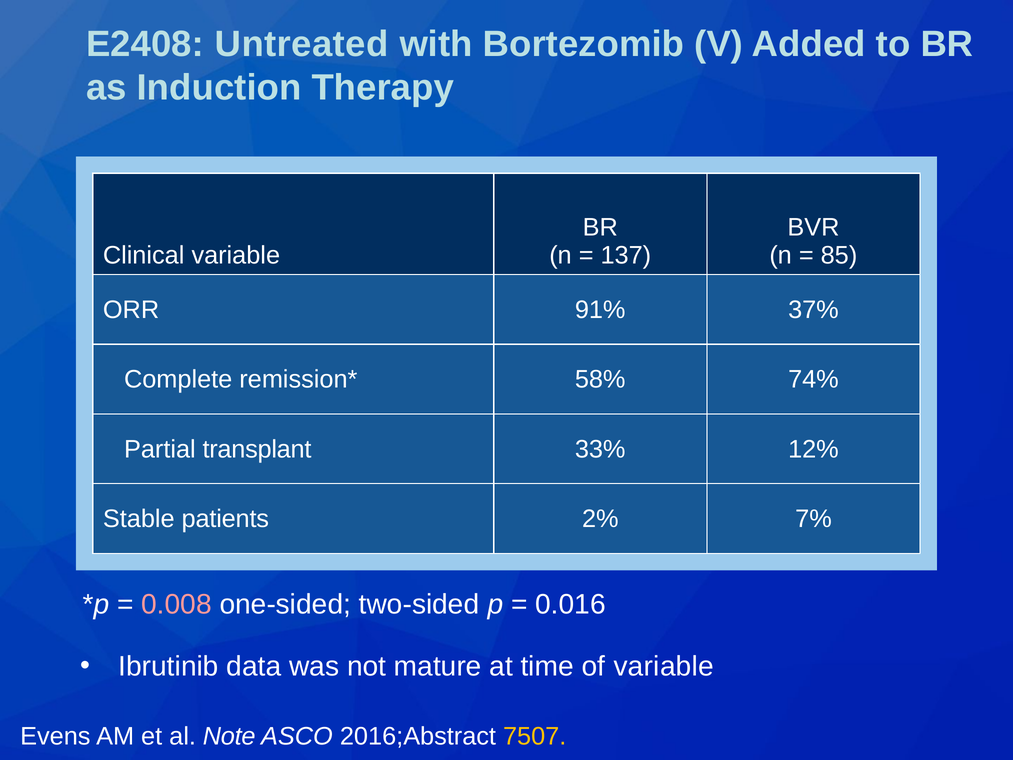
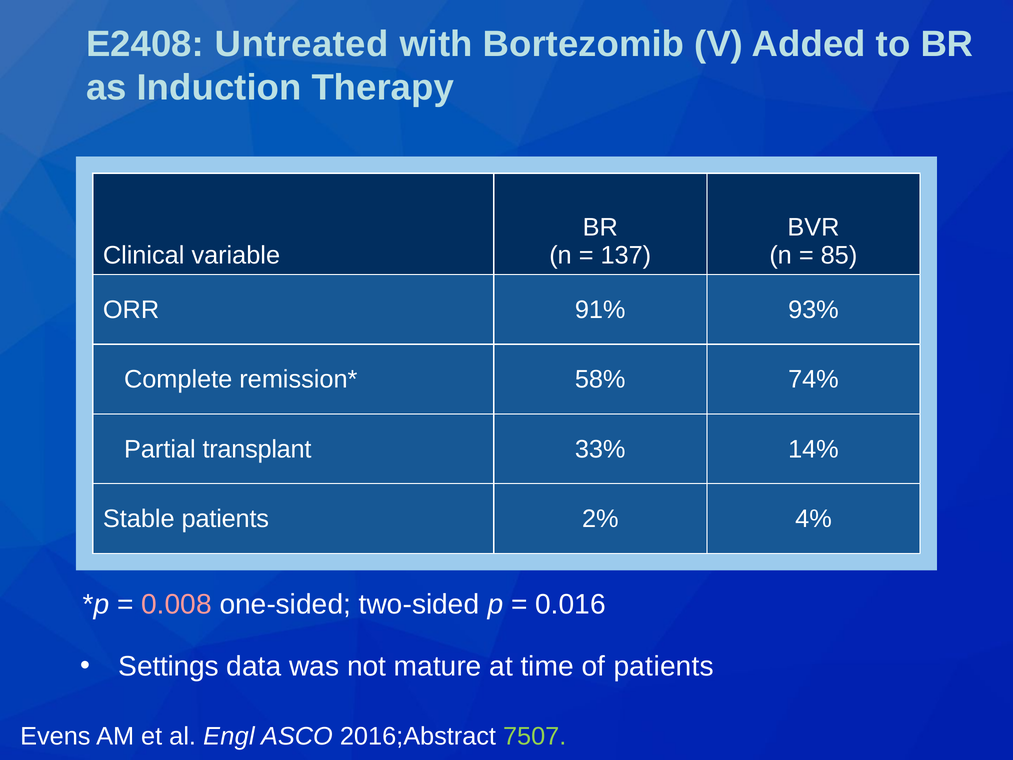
37%: 37% -> 93%
12%: 12% -> 14%
7%: 7% -> 4%
Ibrutinib: Ibrutinib -> Settings
of variable: variable -> patients
Note: Note -> Engl
7507 colour: yellow -> light green
